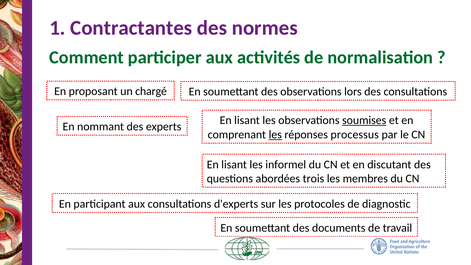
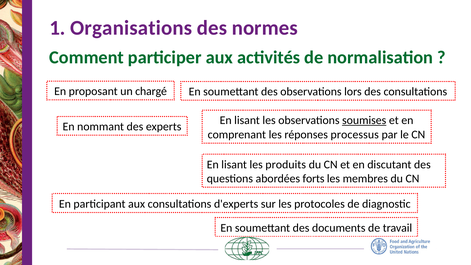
Contractantes: Contractantes -> Organisations
les at (275, 134) underline: present -> none
informel: informel -> produits
trois: trois -> forts
